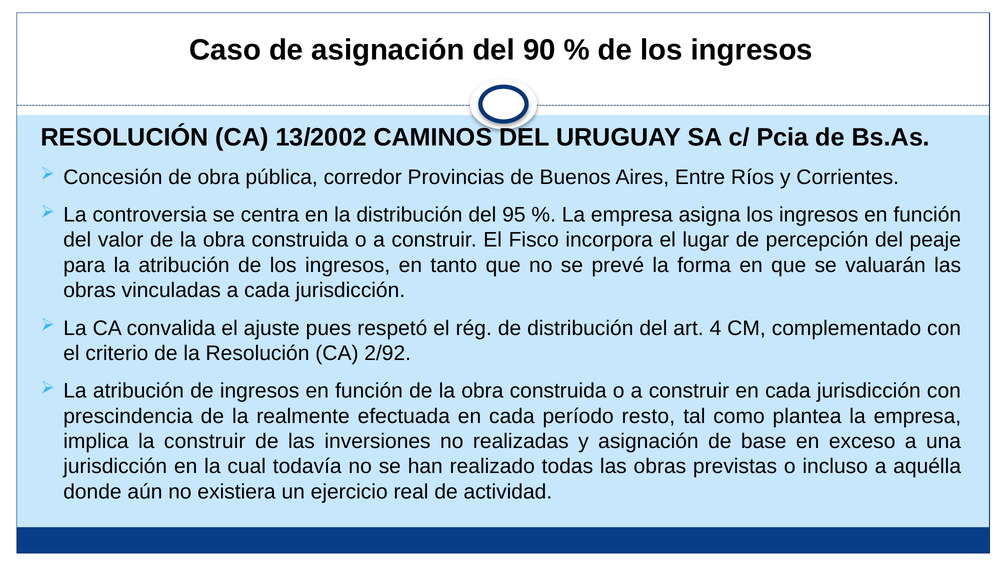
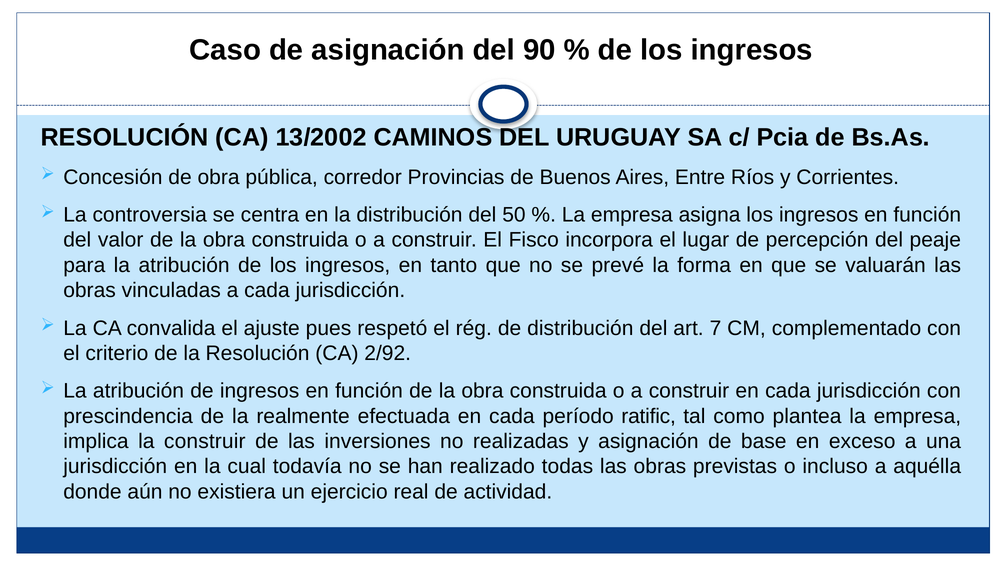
95: 95 -> 50
4: 4 -> 7
resto: resto -> ratific
